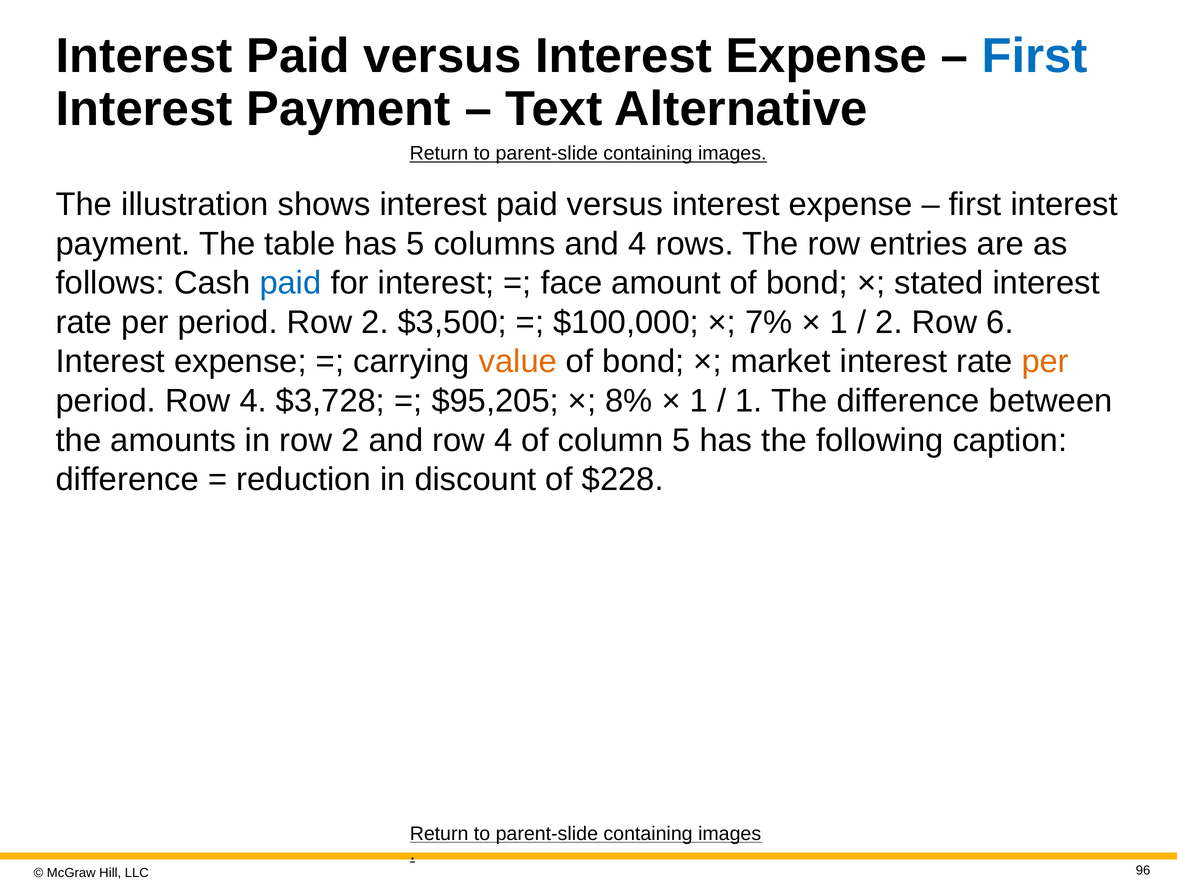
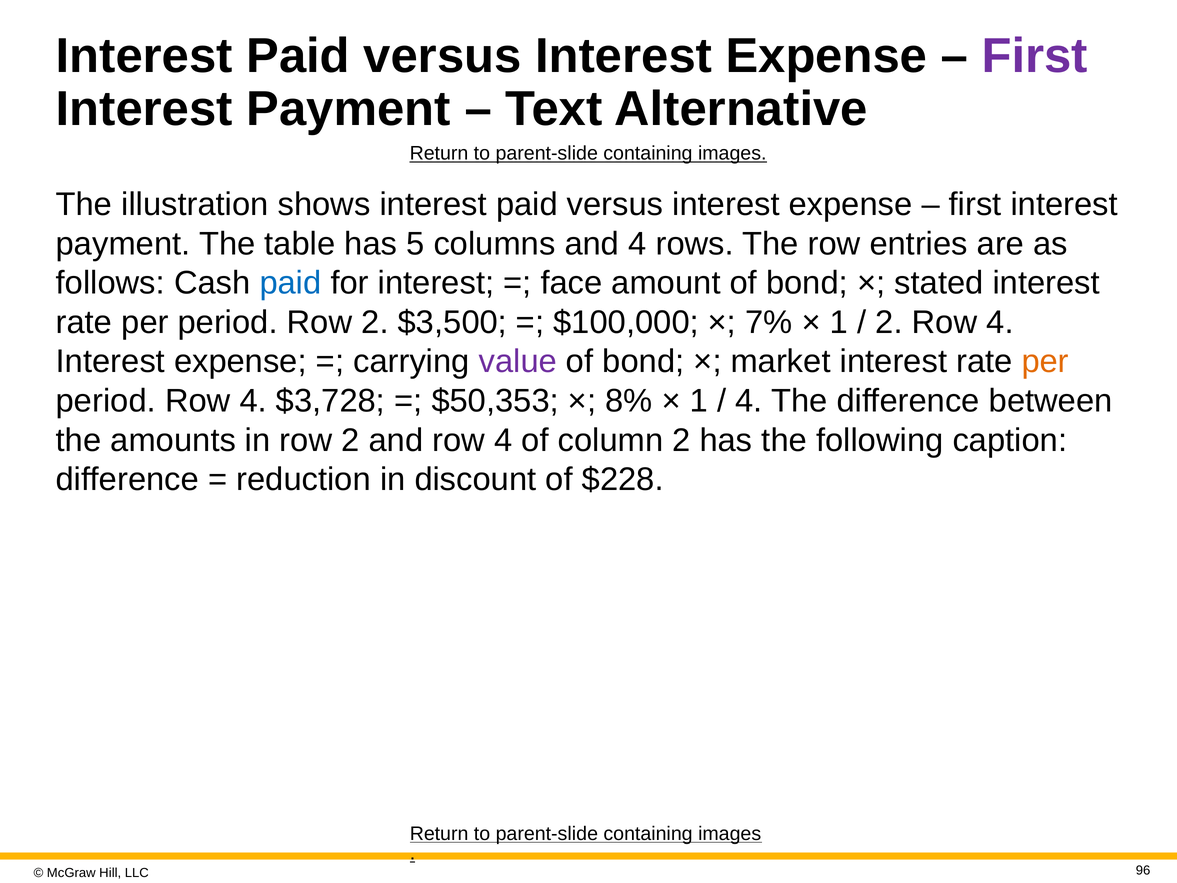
First at (1035, 56) colour: blue -> purple
2 Row 6: 6 -> 4
value colour: orange -> purple
$95,205: $95,205 -> $50,353
1 at (749, 401): 1 -> 4
column 5: 5 -> 2
